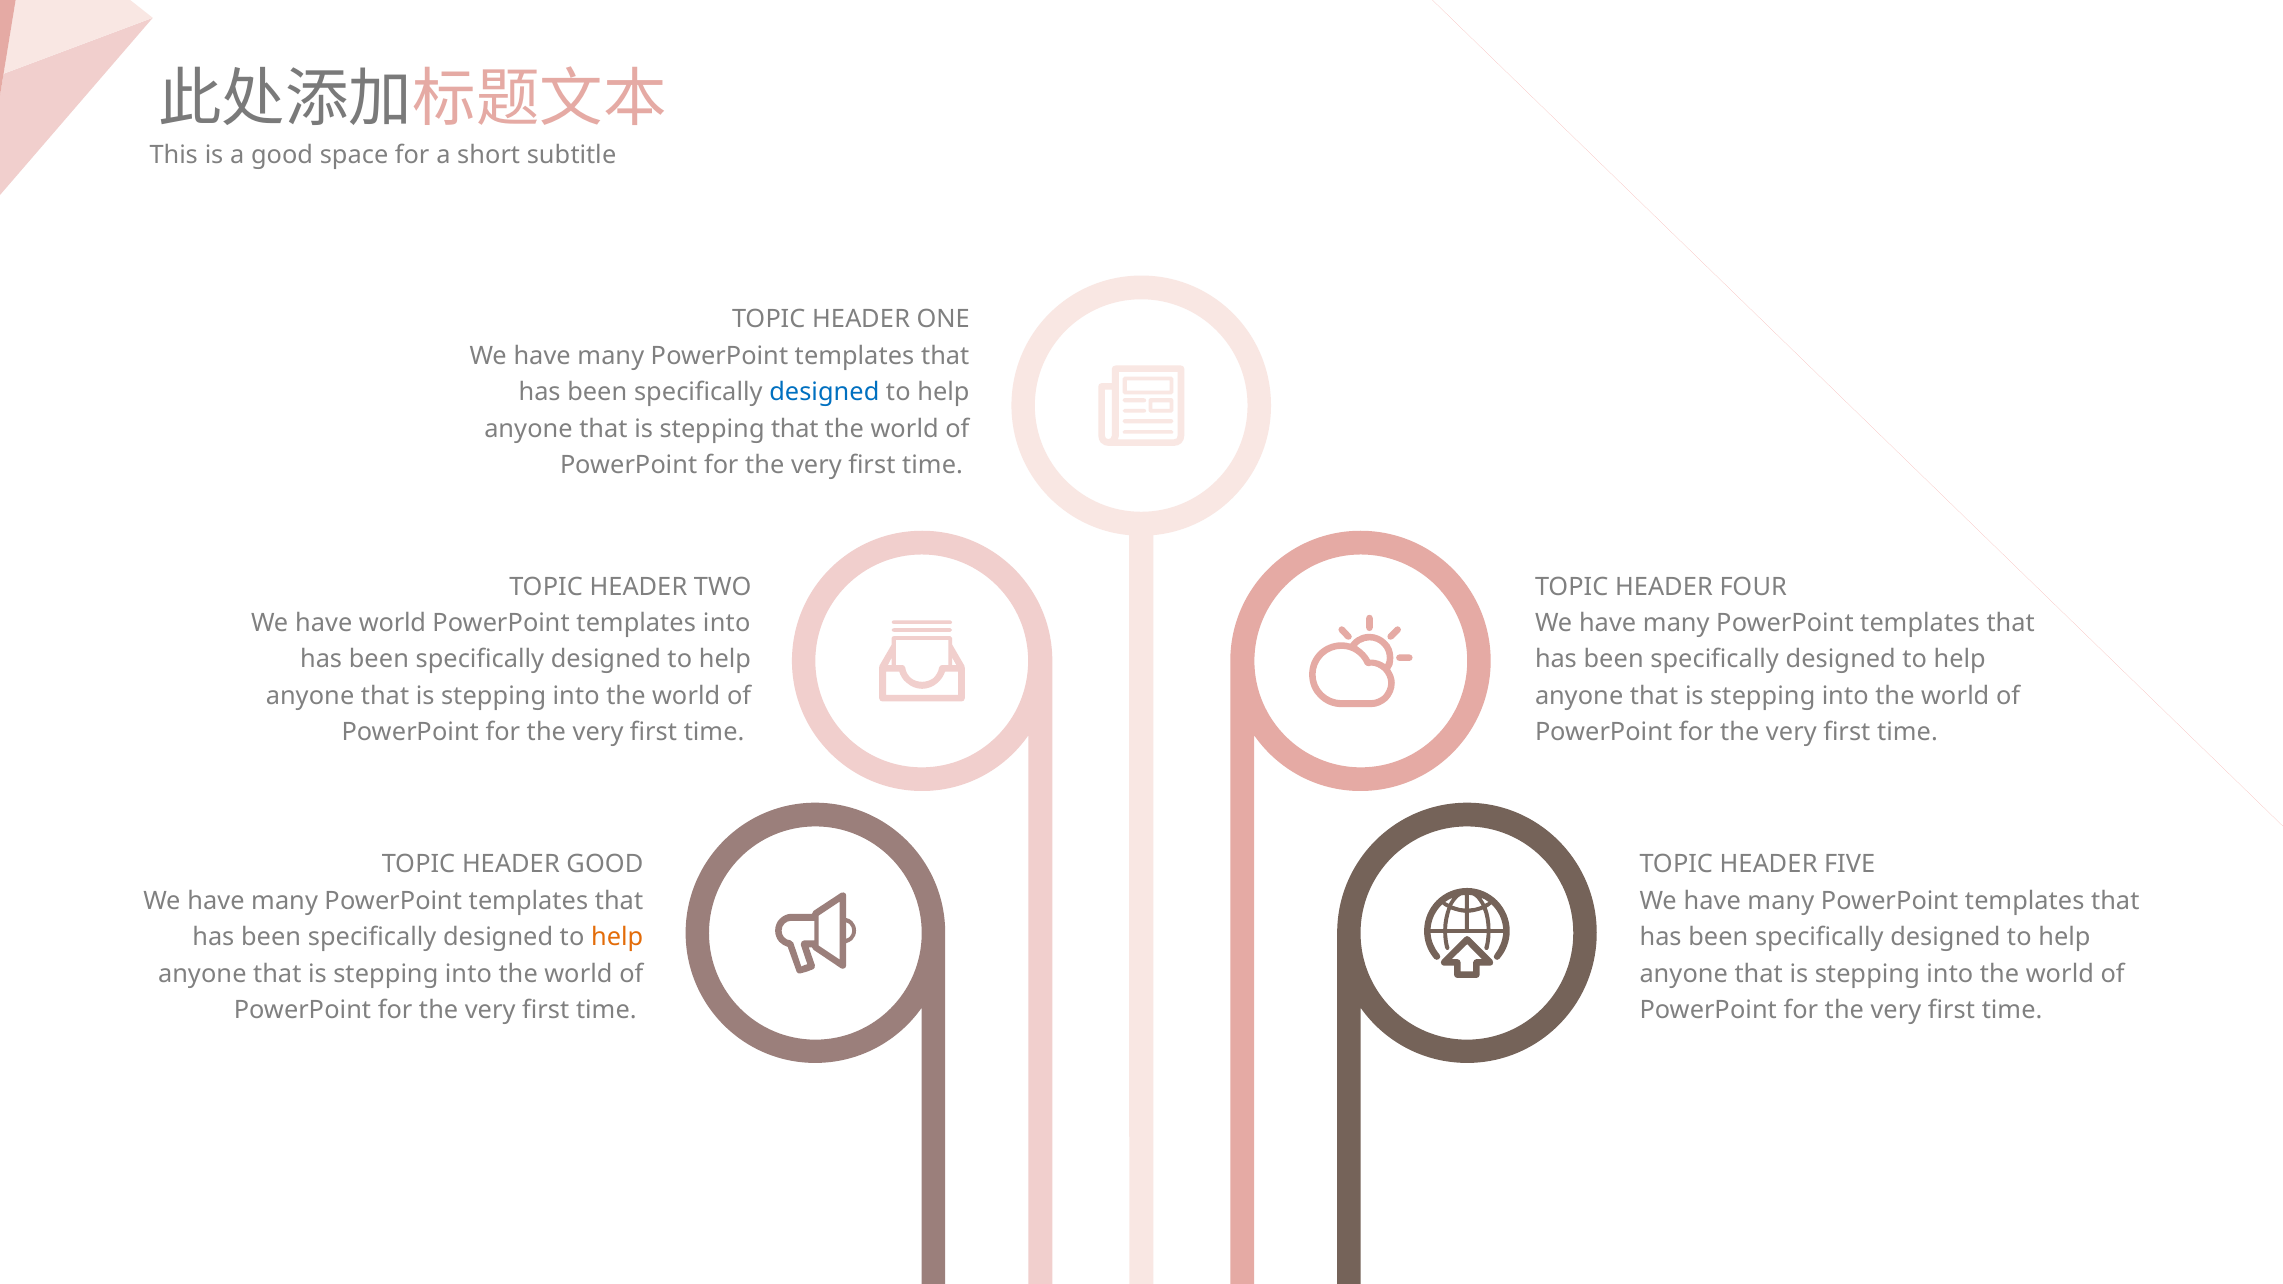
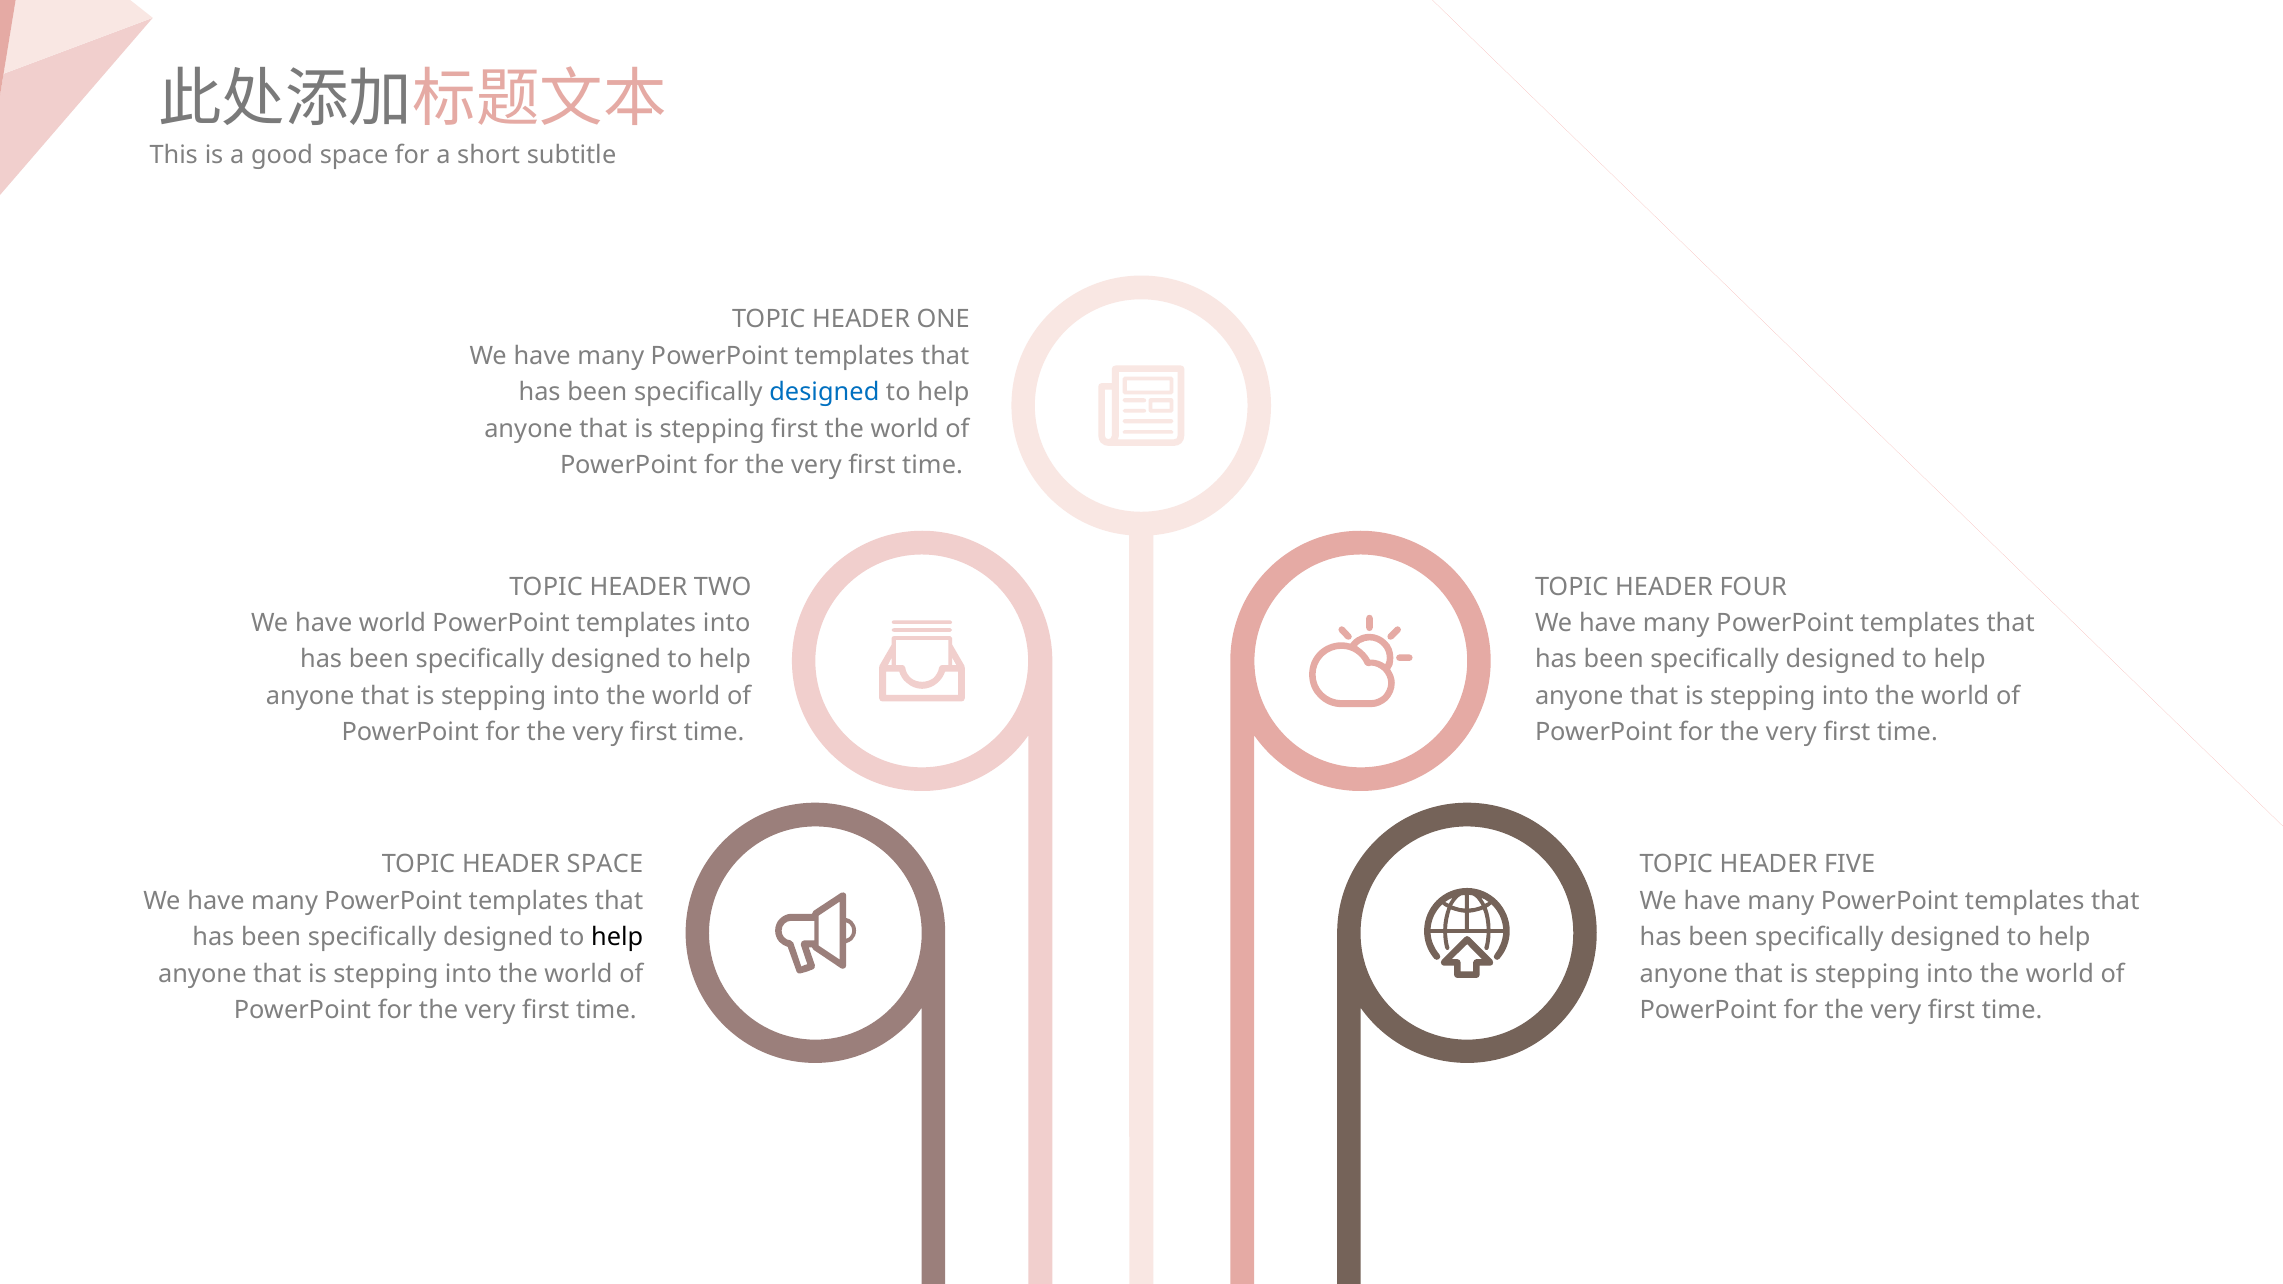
stepping that: that -> first
HEADER GOOD: GOOD -> SPACE
help at (617, 938) colour: orange -> black
